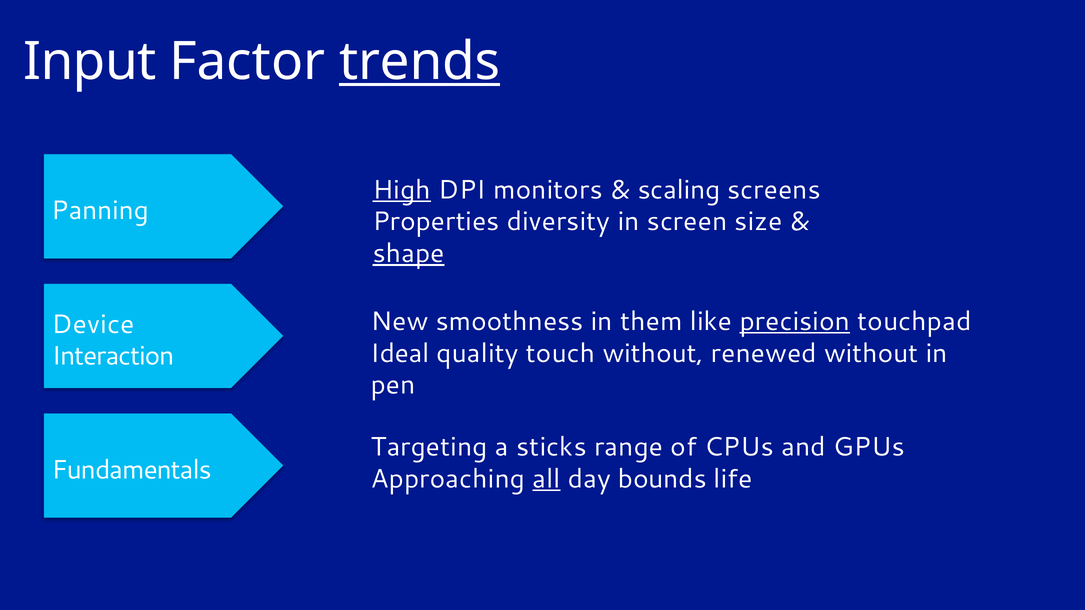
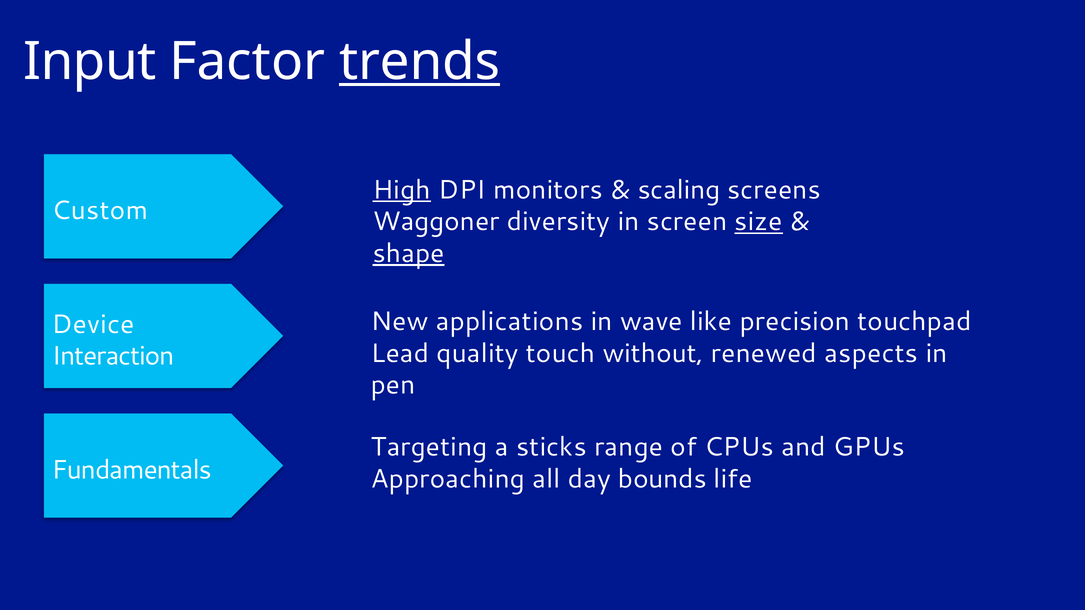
Panning: Panning -> Custom
Properties: Properties -> Waggoner
size underline: none -> present
smoothness: smoothness -> applications
them: them -> wave
precision underline: present -> none
Ideal: Ideal -> Lead
renewed without: without -> aspects
all underline: present -> none
